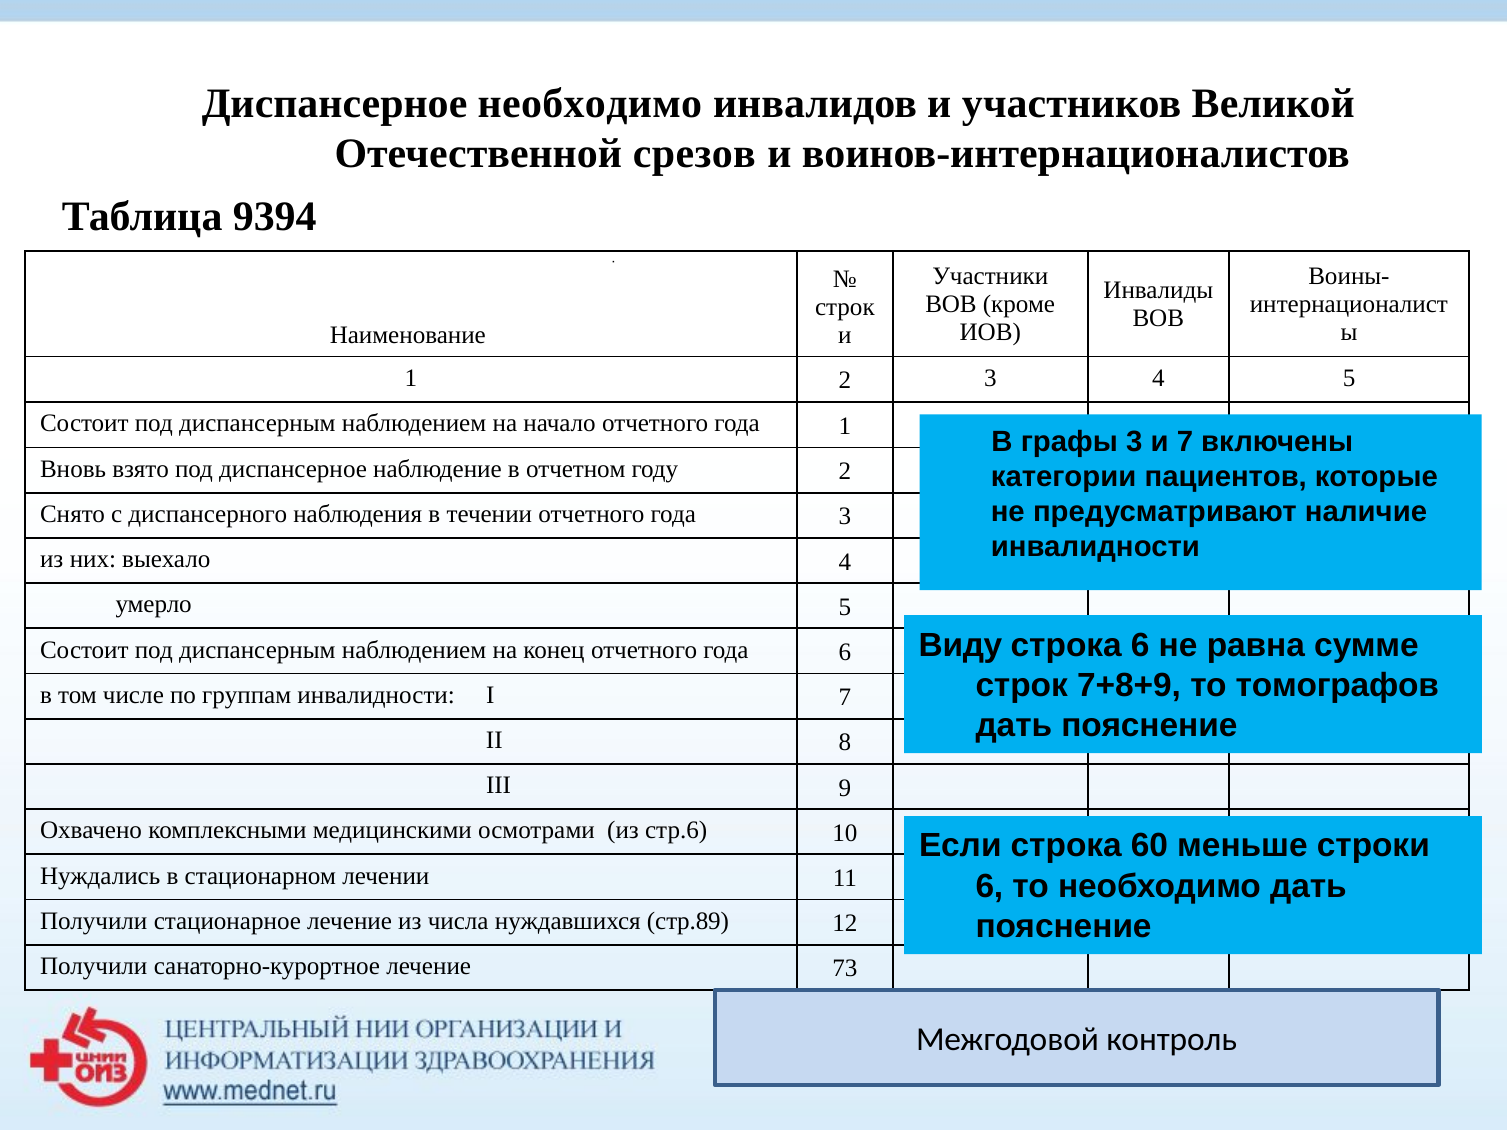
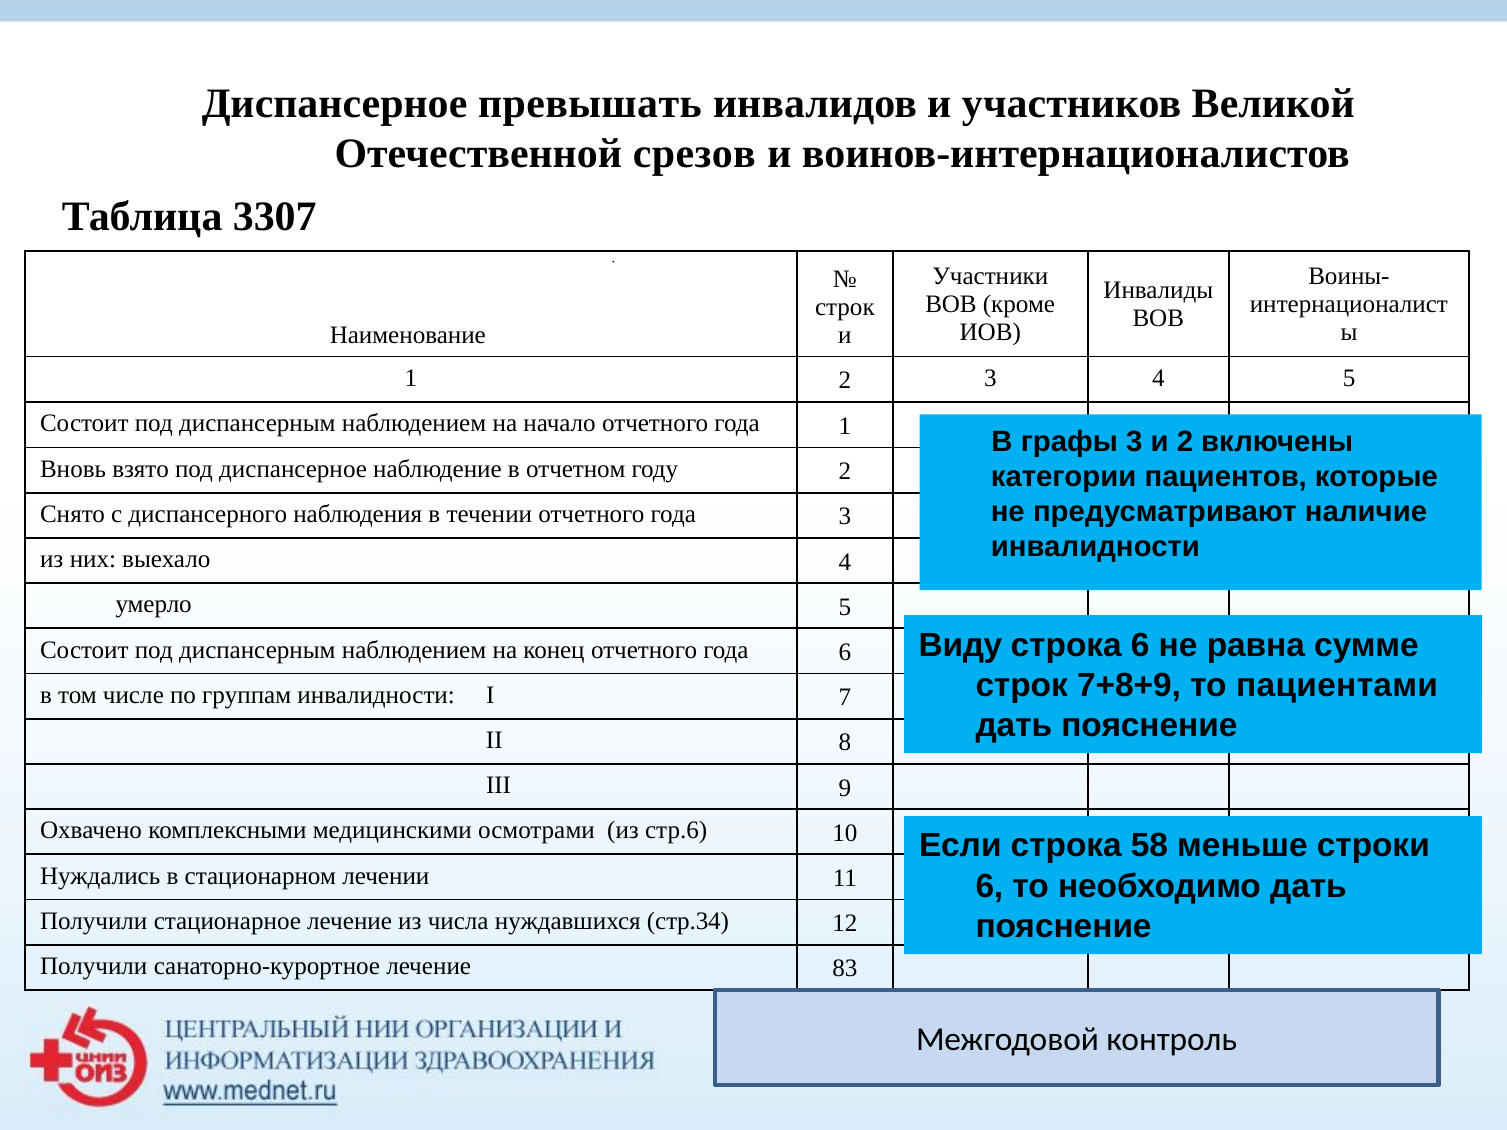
Диспансерное необходимо: необходимо -> превышать
9394: 9394 -> 3307
и 7: 7 -> 2
томографов: томографов -> пациентами
60: 60 -> 58
стр.89: стр.89 -> стр.34
73: 73 -> 83
